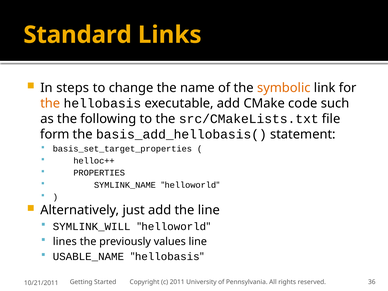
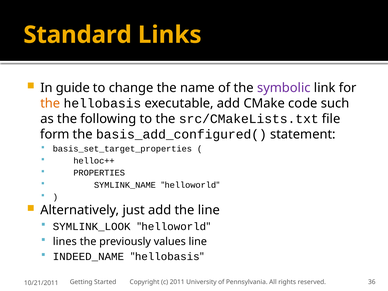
steps: steps -> guide
symbolic colour: orange -> purple
basis_add_hellobasis(: basis_add_hellobasis( -> basis_add_configured(
SYMLINK_WILL: SYMLINK_WILL -> SYMLINK_LOOK
USABLE_NAME: USABLE_NAME -> INDEED_NAME
